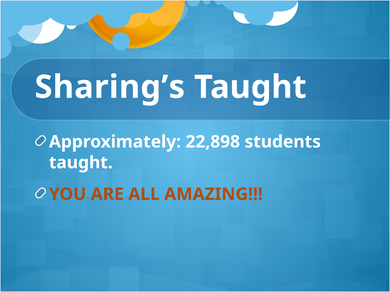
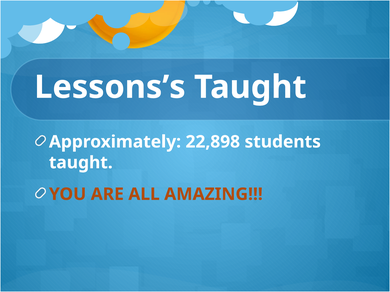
Sharing’s: Sharing’s -> Lessons’s
